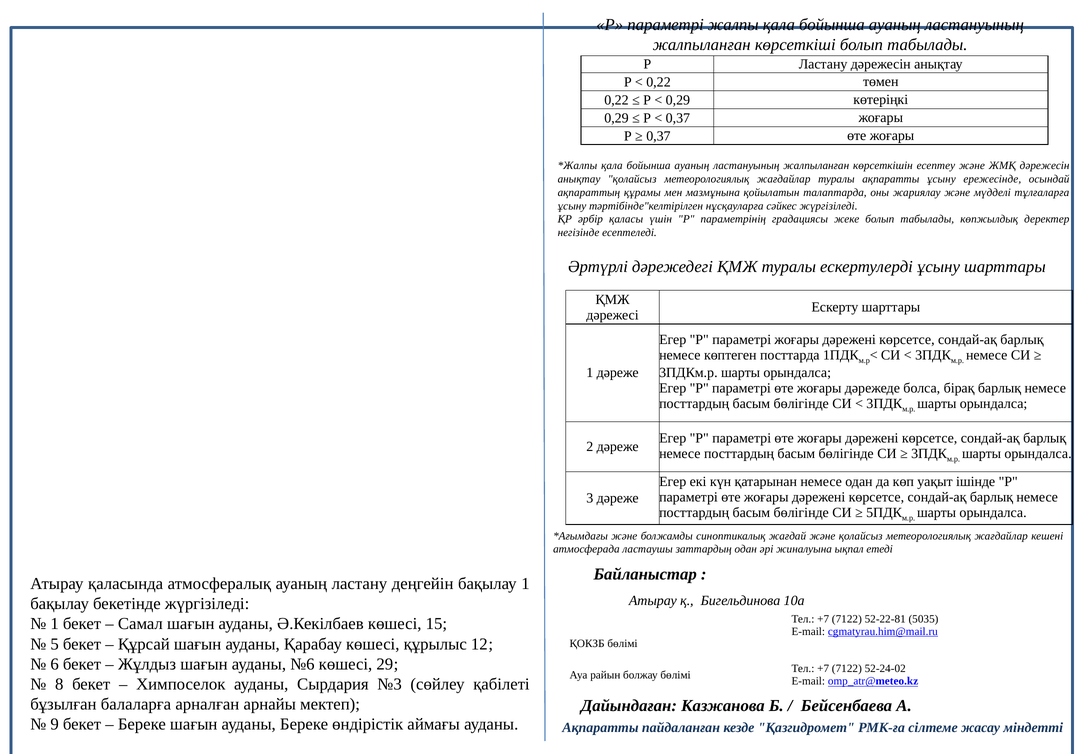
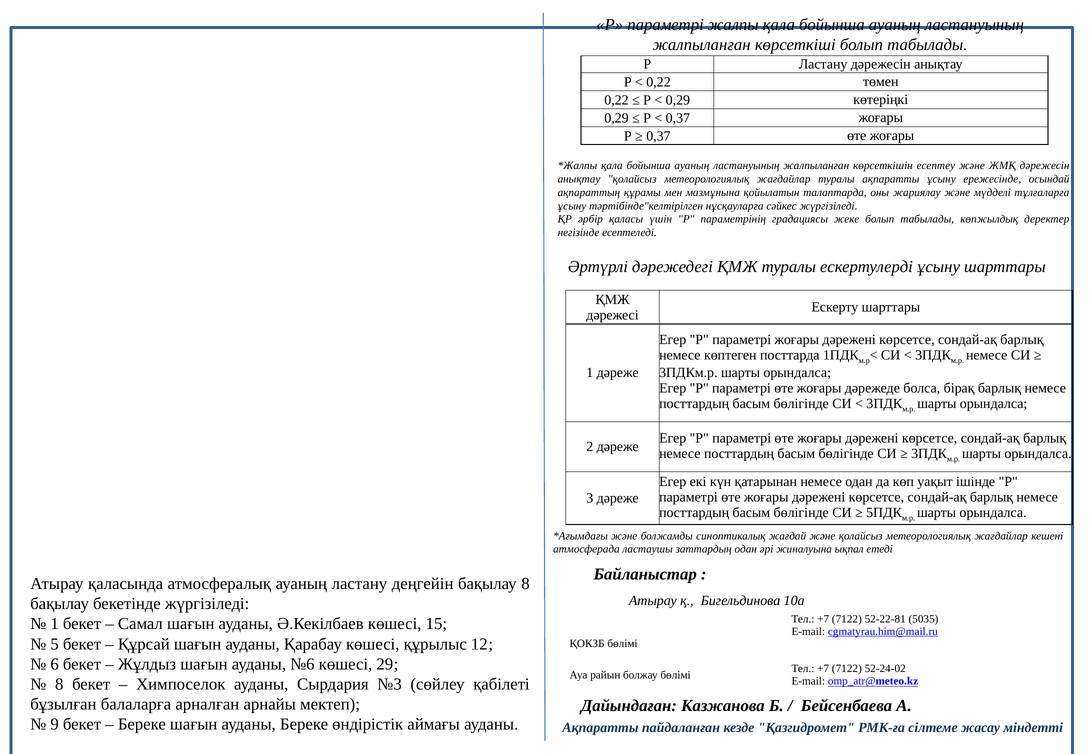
бақылау 1: 1 -> 8
